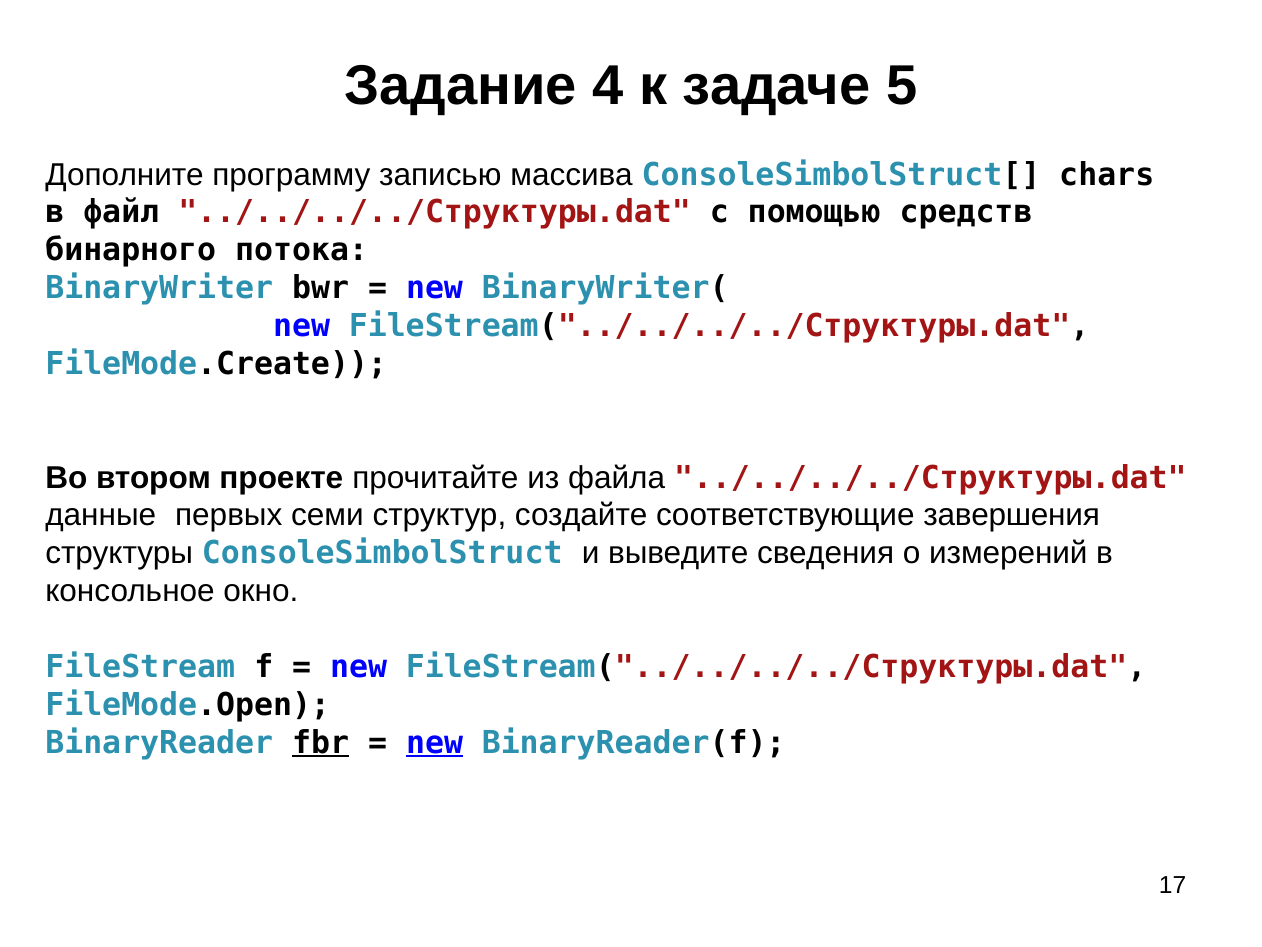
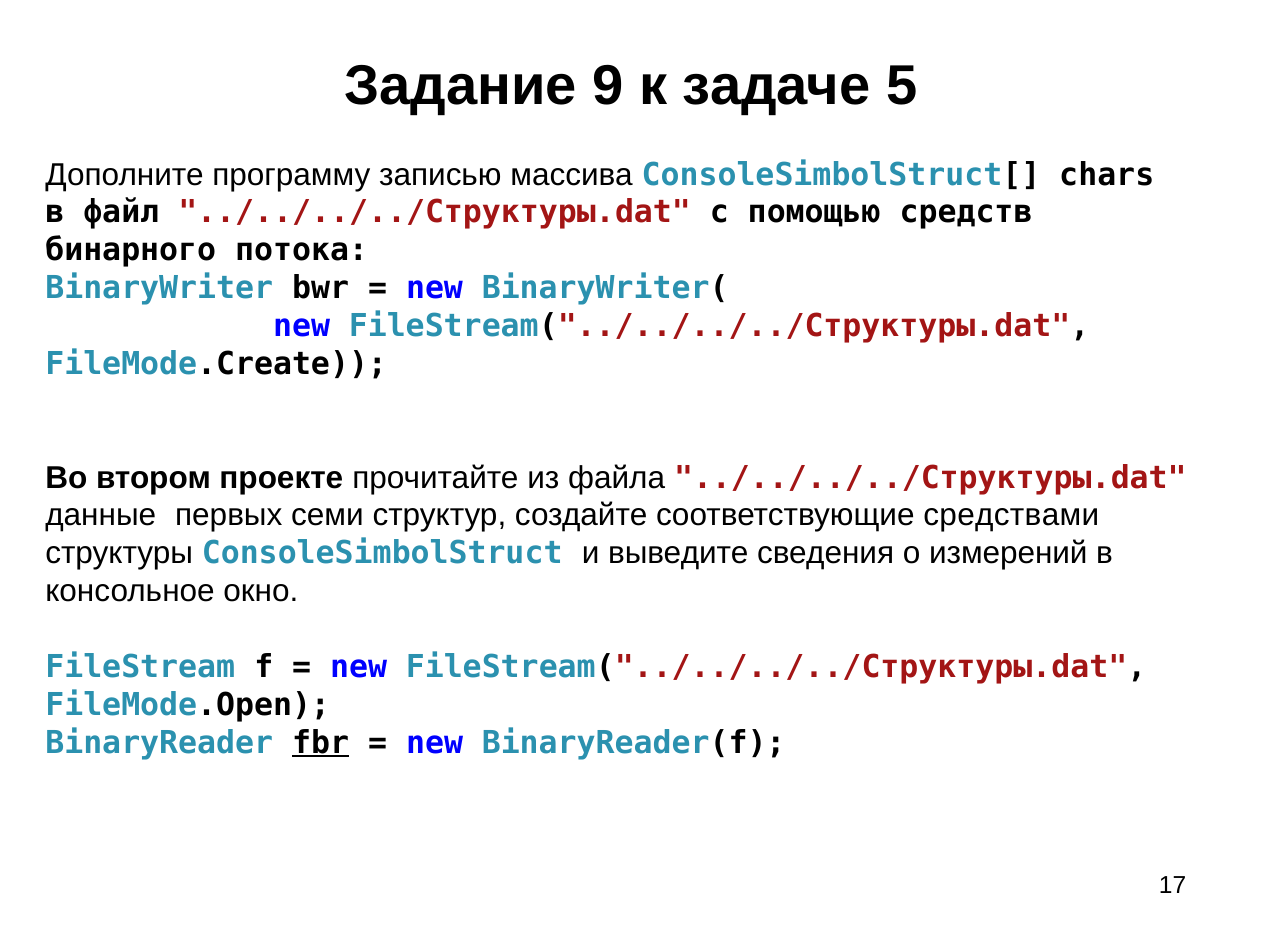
4: 4 -> 9
завершения: завершения -> средствами
new at (435, 742) underline: present -> none
